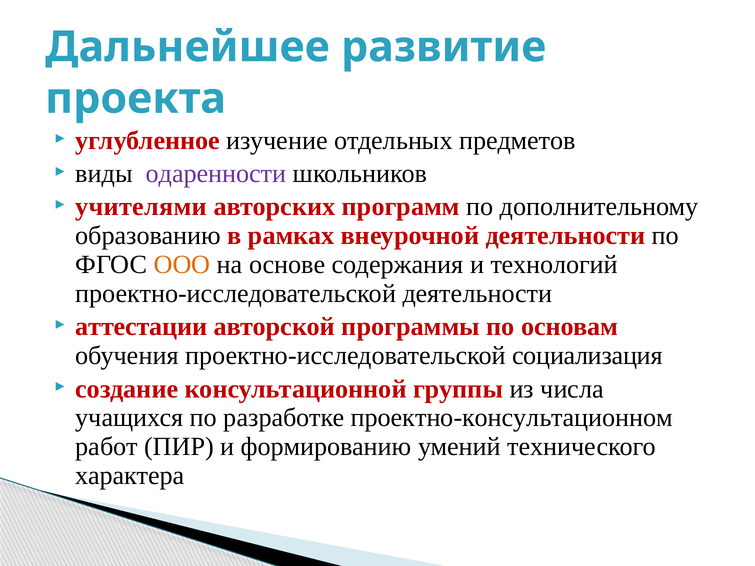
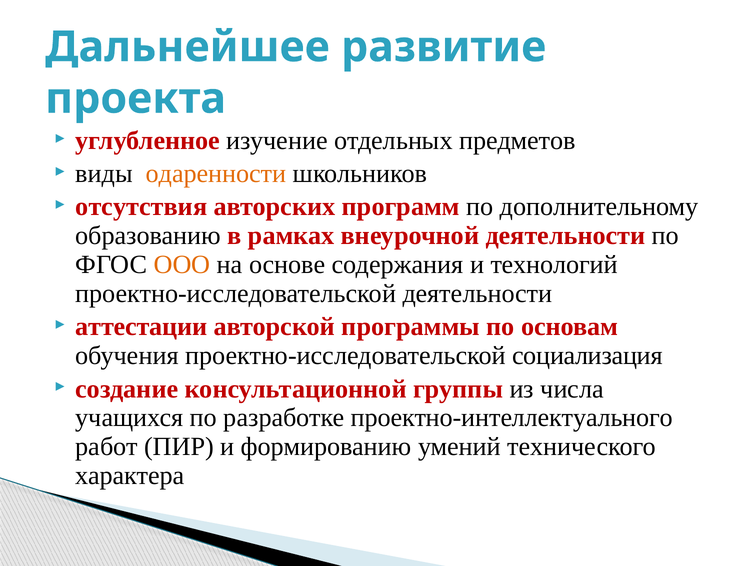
одаренности colour: purple -> orange
учителями: учителями -> отсутствия
проектно-консультационном: проектно-консультационном -> проектно-интеллектуального
